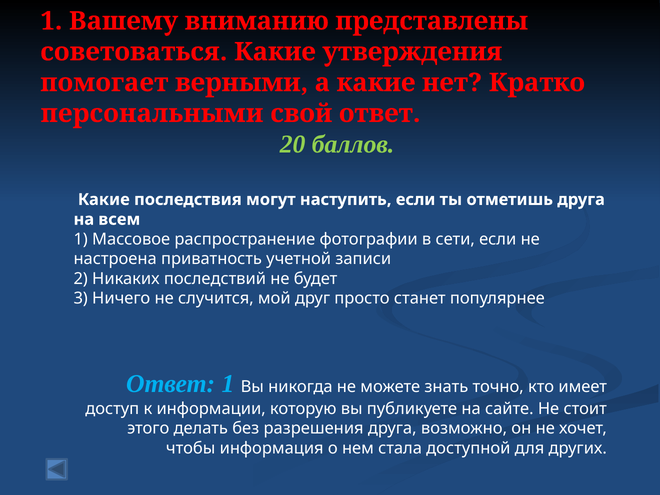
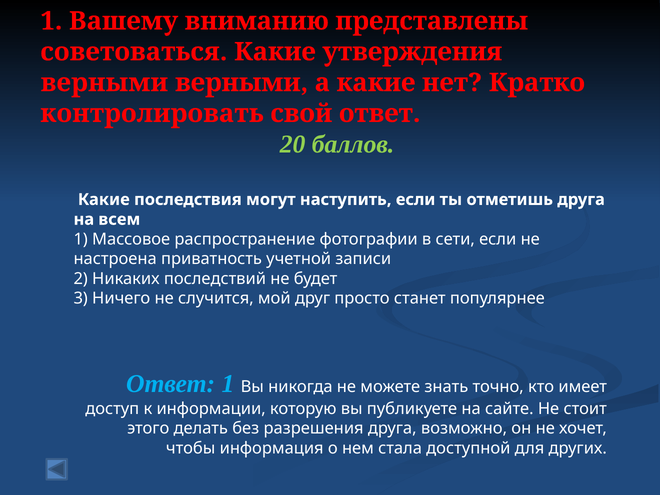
помогает at (104, 83): помогает -> верными
персональными: персональными -> контролировать
